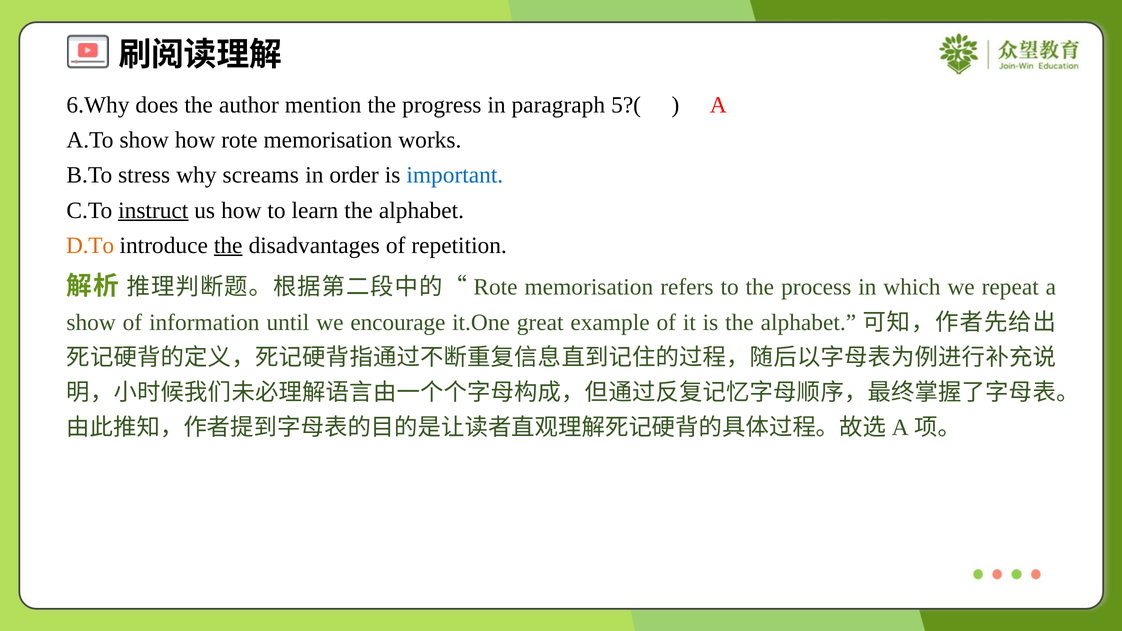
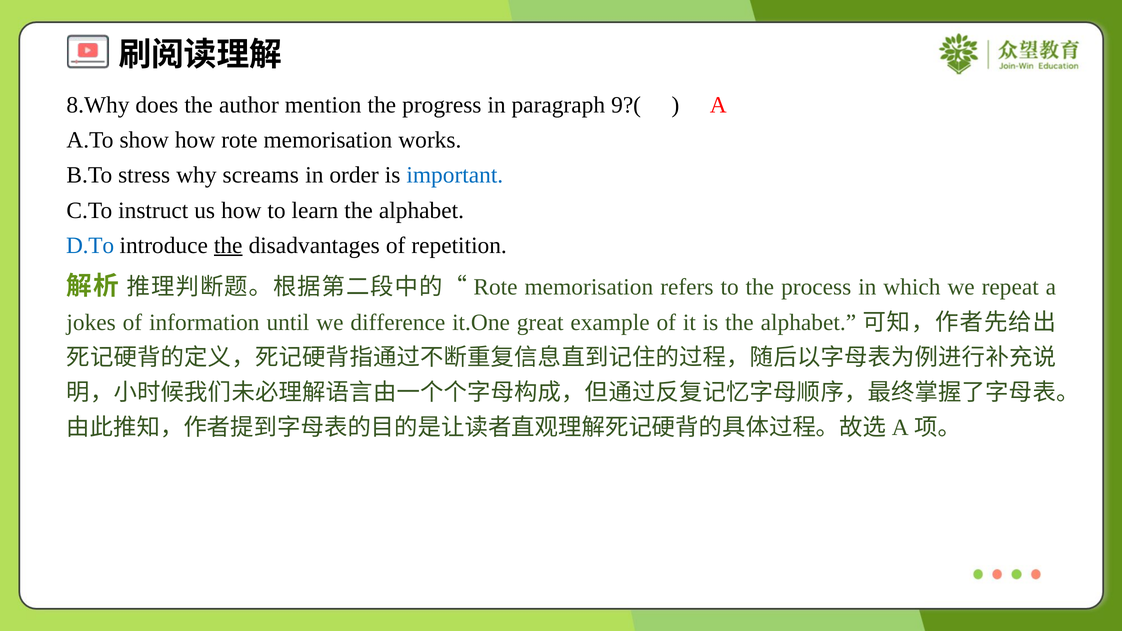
6.Why: 6.Why -> 8.Why
5?(: 5?( -> 9?(
instruct underline: present -> none
D.To colour: orange -> blue
show at (91, 323): show -> jokes
encourage: encourage -> difference
